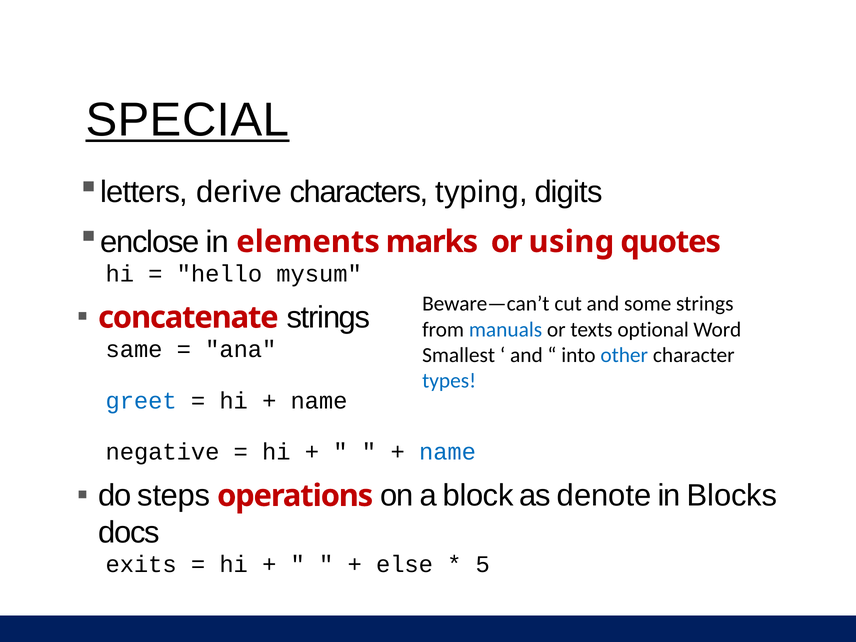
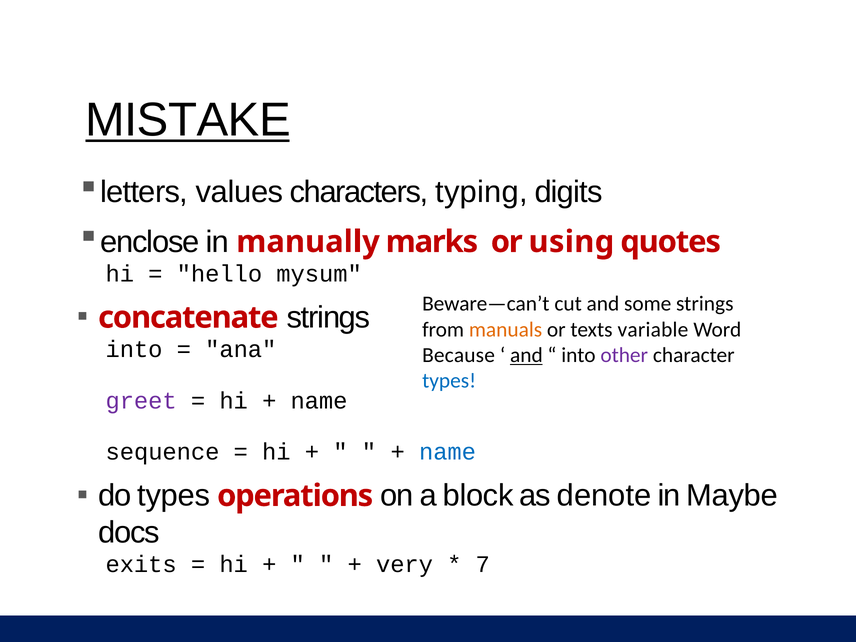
SPECIAL: SPECIAL -> MISTAKE
derive: derive -> values
elements: elements -> manually
manuals colour: blue -> orange
optional: optional -> variable
same at (134, 349): same -> into
Smallest: Smallest -> Because
and at (526, 355) underline: none -> present
other colour: blue -> purple
greet colour: blue -> purple
negative: negative -> sequence
do steps: steps -> types
Blocks: Blocks -> Maybe
else: else -> very
5: 5 -> 7
